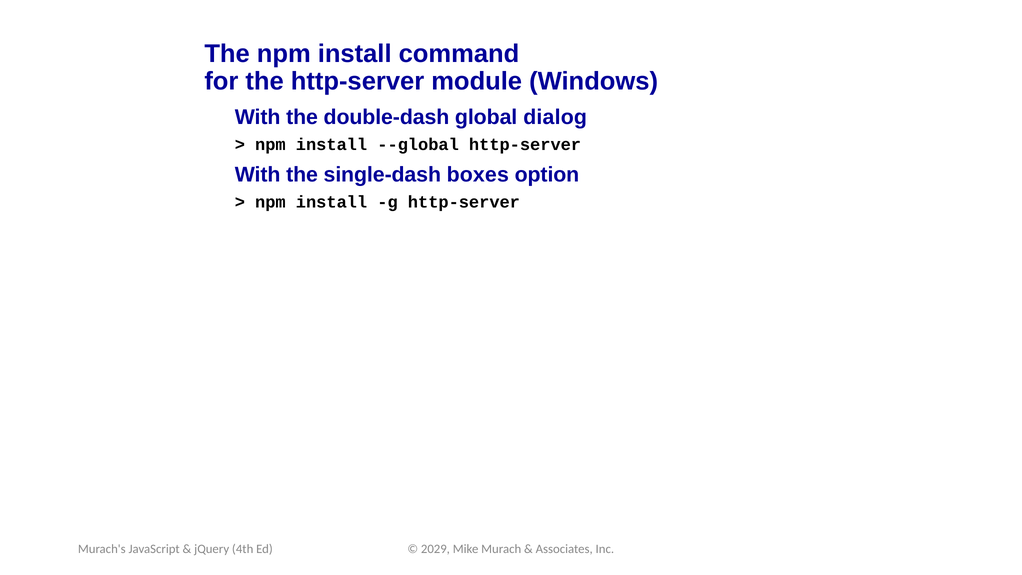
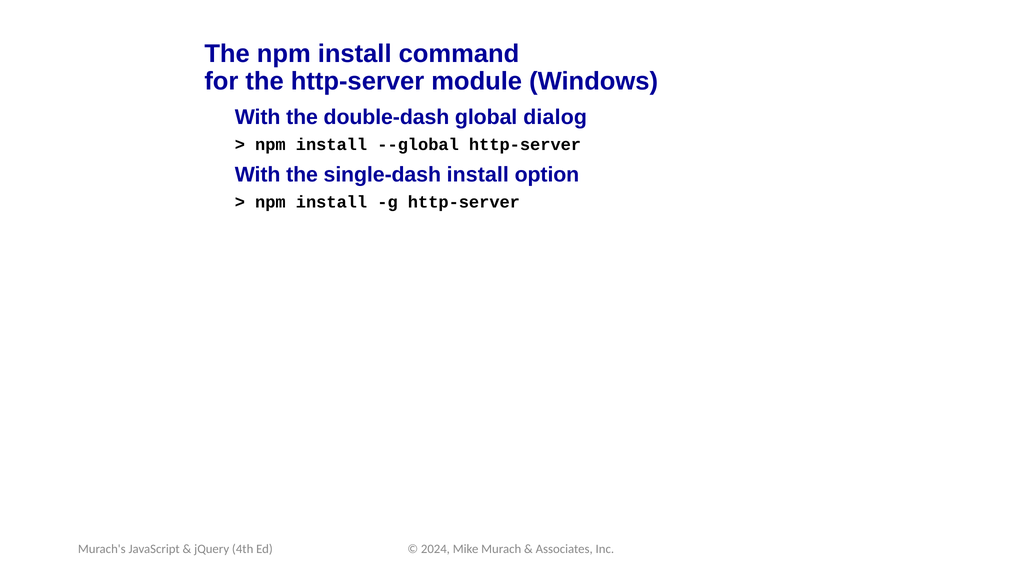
single-dash boxes: boxes -> install
2029: 2029 -> 2024
